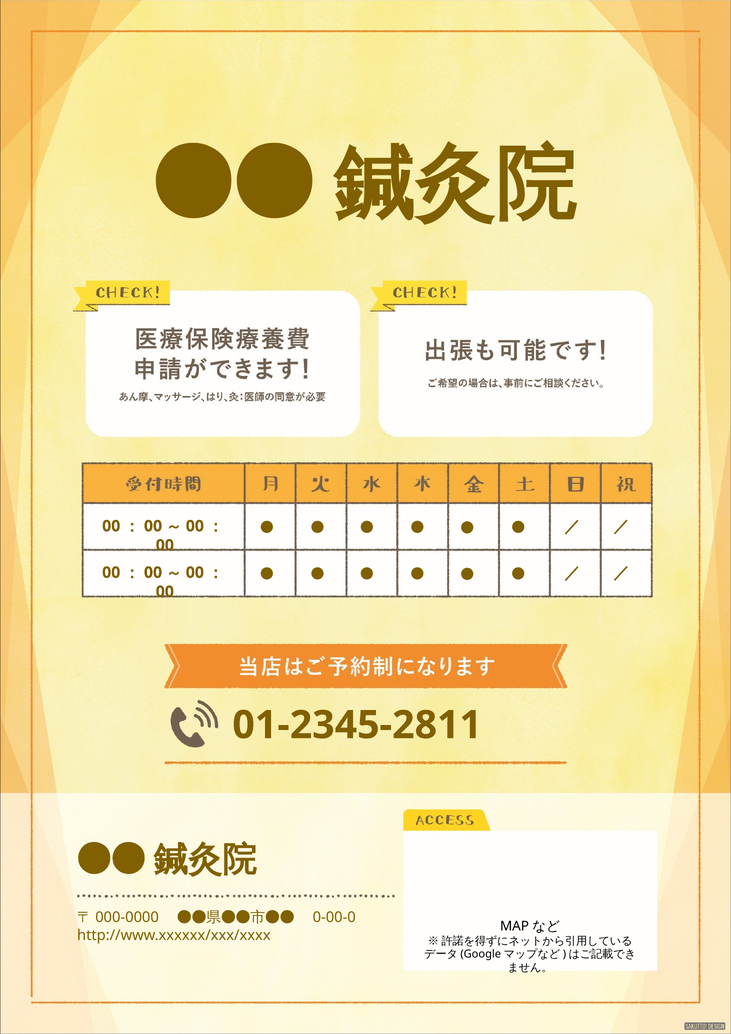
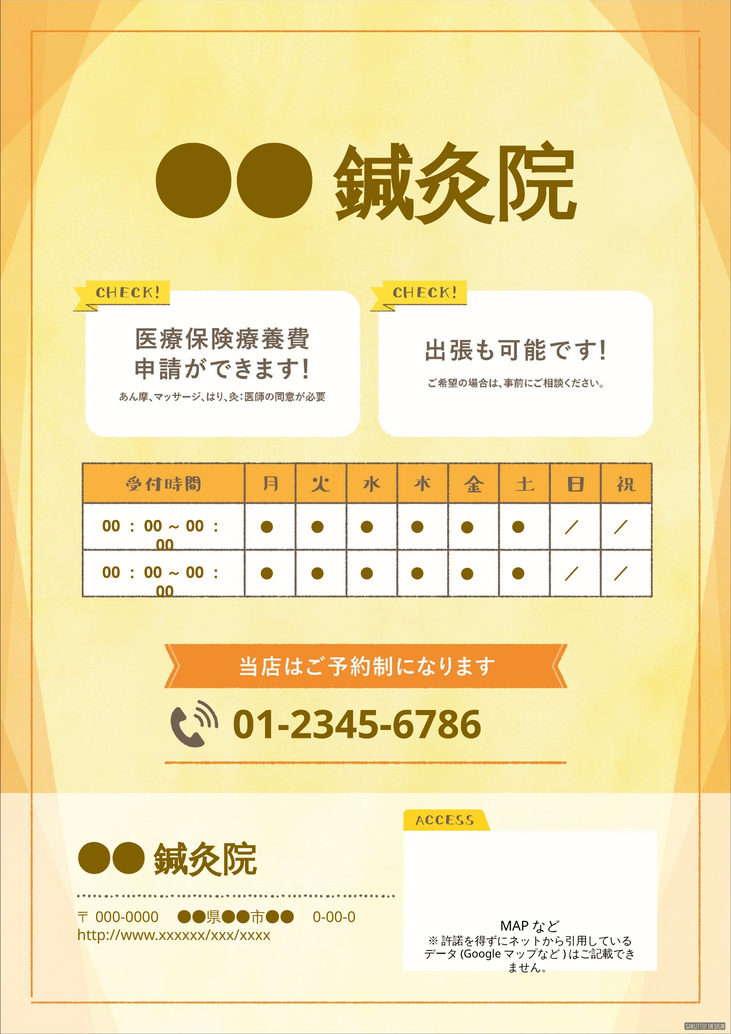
01-2345-2811: 01-2345-2811 -> 01-2345-6786
